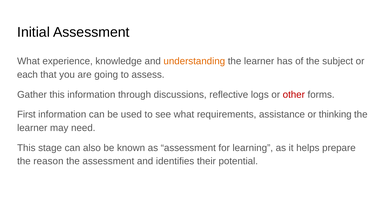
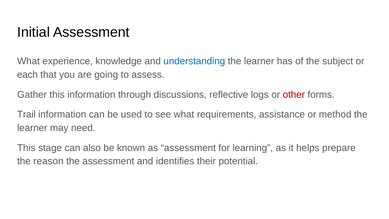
understanding colour: orange -> blue
First: First -> Trail
thinking: thinking -> method
